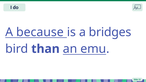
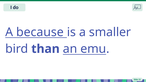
bridges: bridges -> smaller
